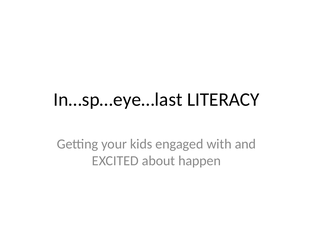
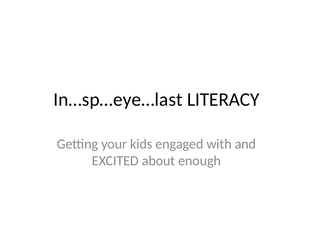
happen: happen -> enough
